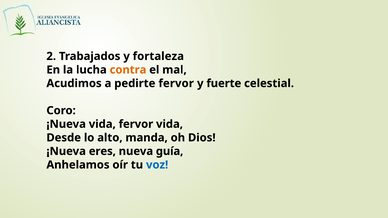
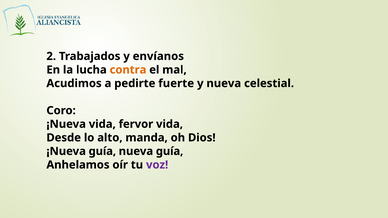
fortaleza: fortaleza -> envíanos
pedirte fervor: fervor -> fuerte
y fuerte: fuerte -> nueva
¡Nueva eres: eres -> guía
voz colour: blue -> purple
